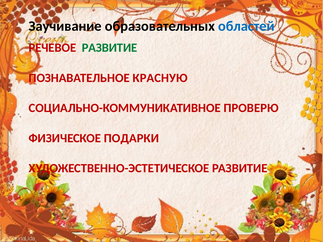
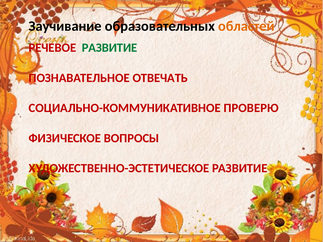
областей colour: blue -> orange
КРАСНУЮ: КРАСНУЮ -> ОТВЕЧАТЬ
ПОДАРКИ: ПОДАРКИ -> ВОПРОСЫ
